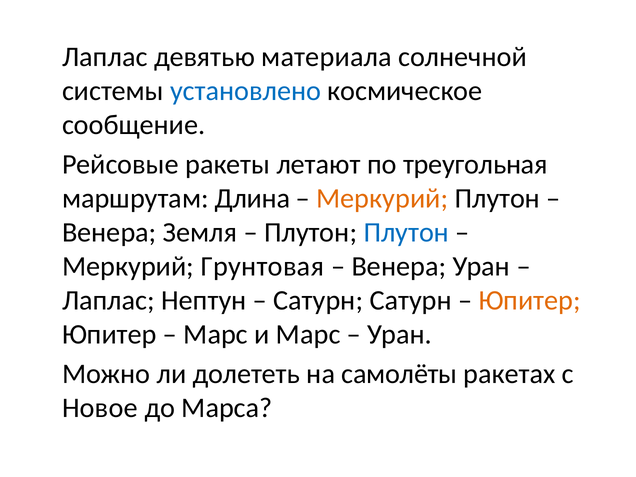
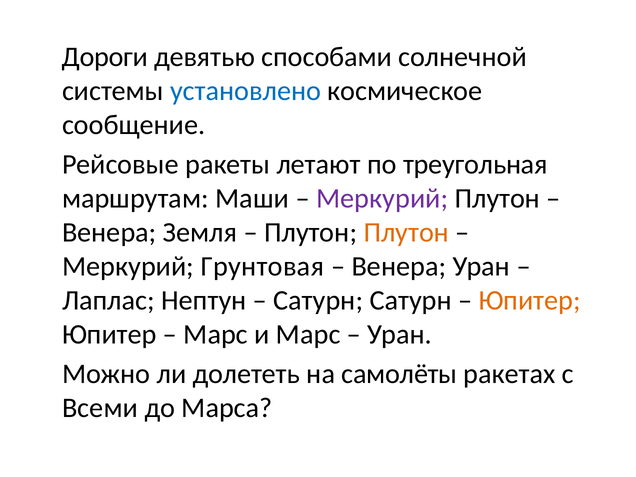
Лаплас at (105, 57): Лаплас -> Дороги
материала: материала -> способами
Длина: Длина -> Маши
Меркурий at (382, 198) colour: orange -> purple
Плутон at (406, 232) colour: blue -> orange
Новое: Новое -> Всеми
